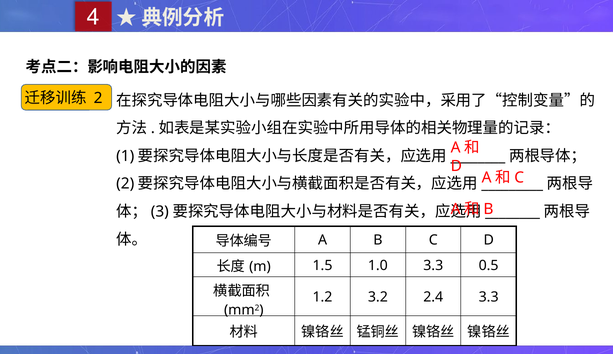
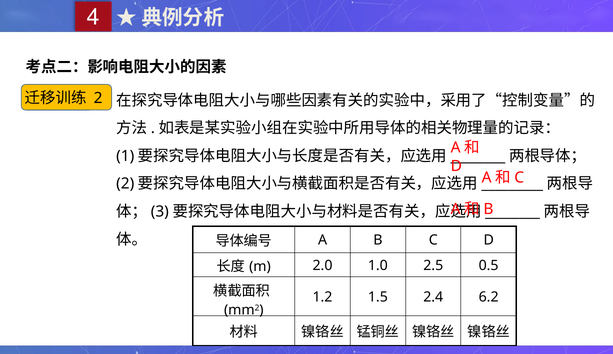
1.5: 1.5 -> 2.0
1.0 3.3: 3.3 -> 2.5
3.2: 3.2 -> 1.5
2.4 3.3: 3.3 -> 6.2
